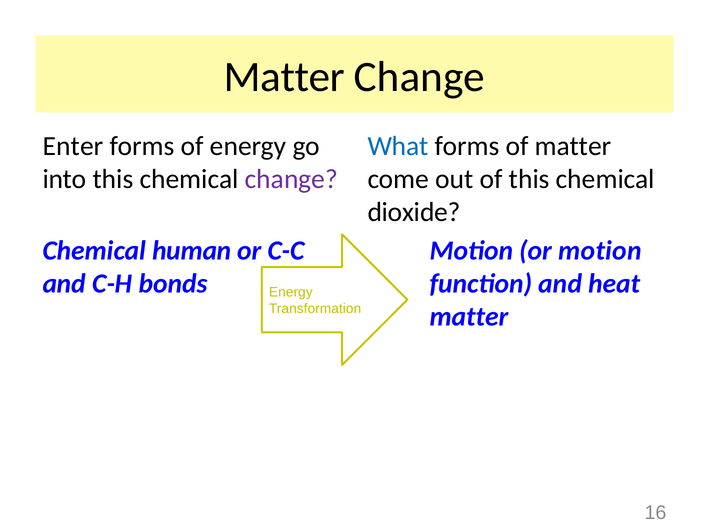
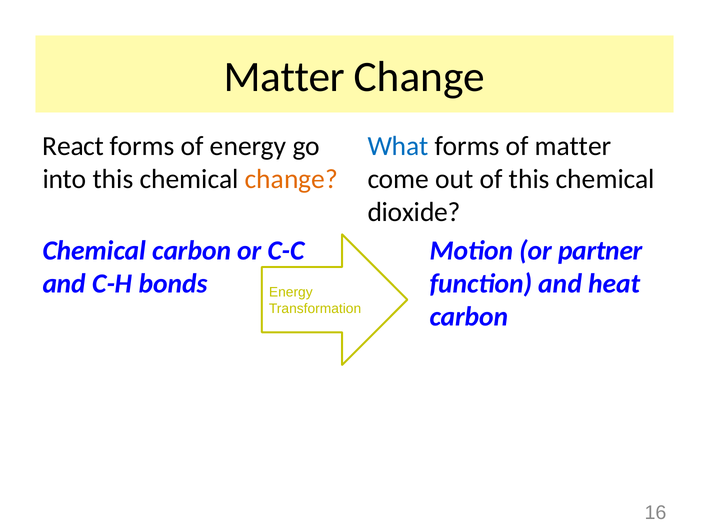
Enter: Enter -> React
change at (291, 179) colour: purple -> orange
Chemical human: human -> carbon
or motion: motion -> partner
matter at (469, 317): matter -> carbon
